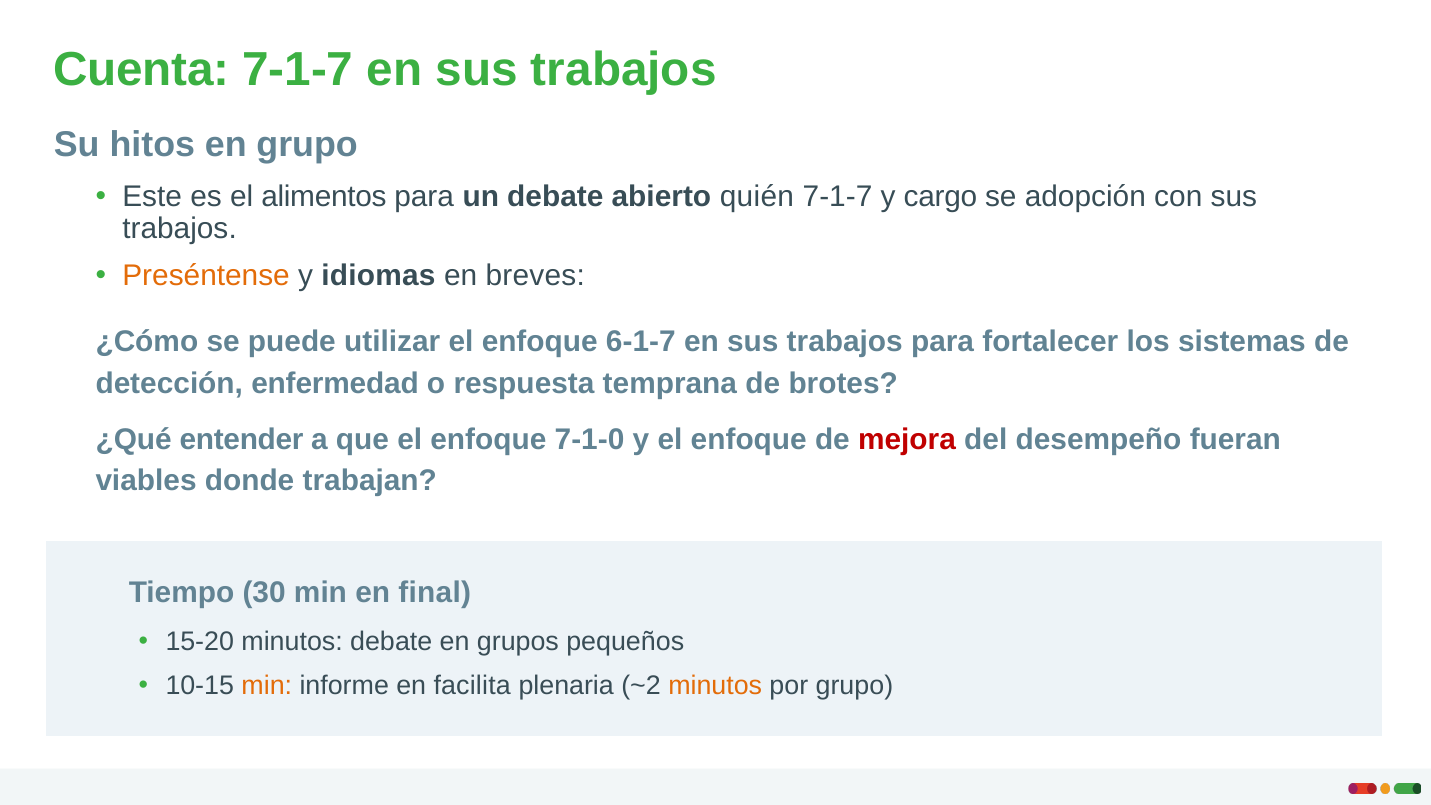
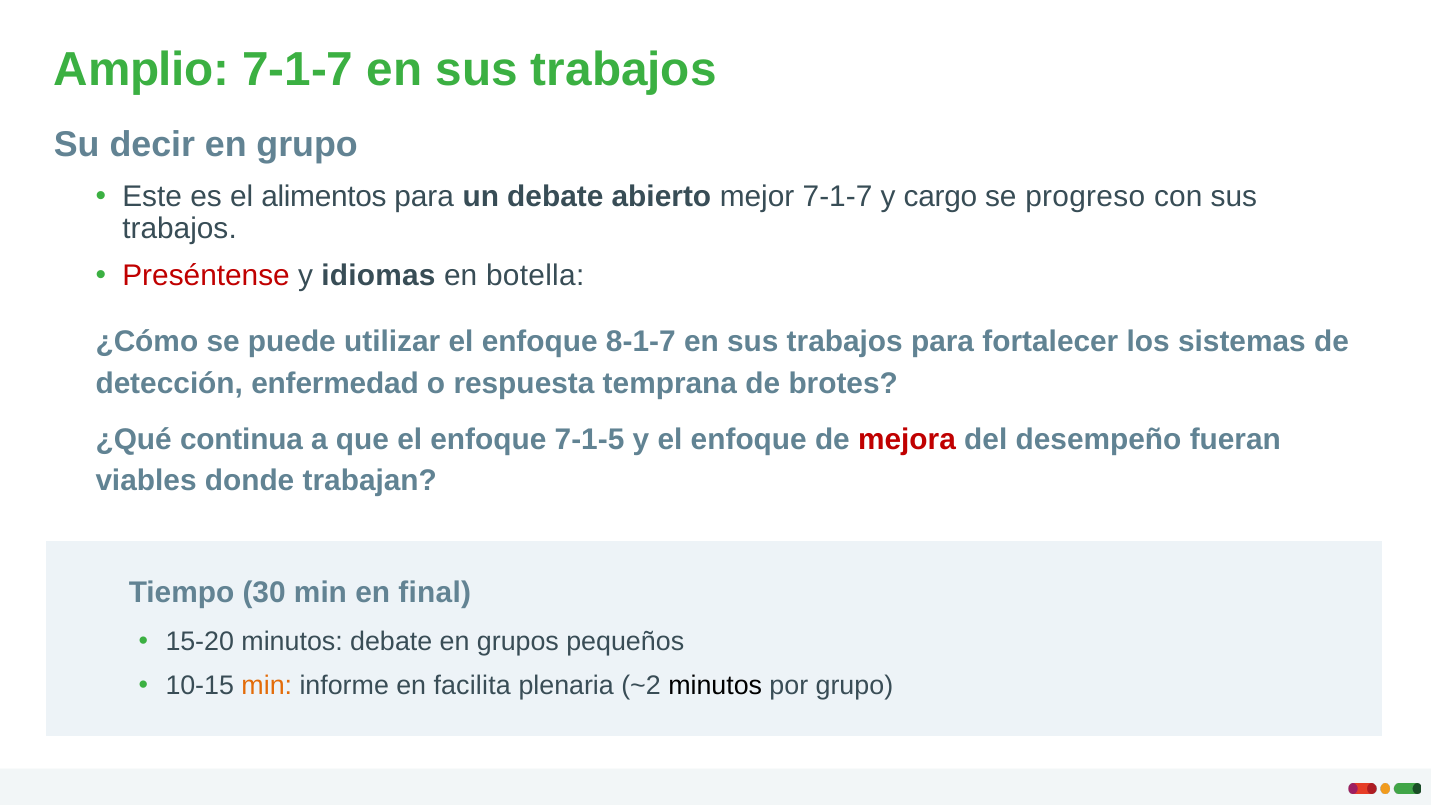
Cuenta: Cuenta -> Amplio
hitos: hitos -> decir
quién: quién -> mejor
adopción: adopción -> progreso
Preséntense colour: orange -> red
breves: breves -> botella
6-1-7: 6-1-7 -> 8-1-7
entender: entender -> continua
7-1-0: 7-1-0 -> 7-1-5
minutos at (715, 685) colour: orange -> black
